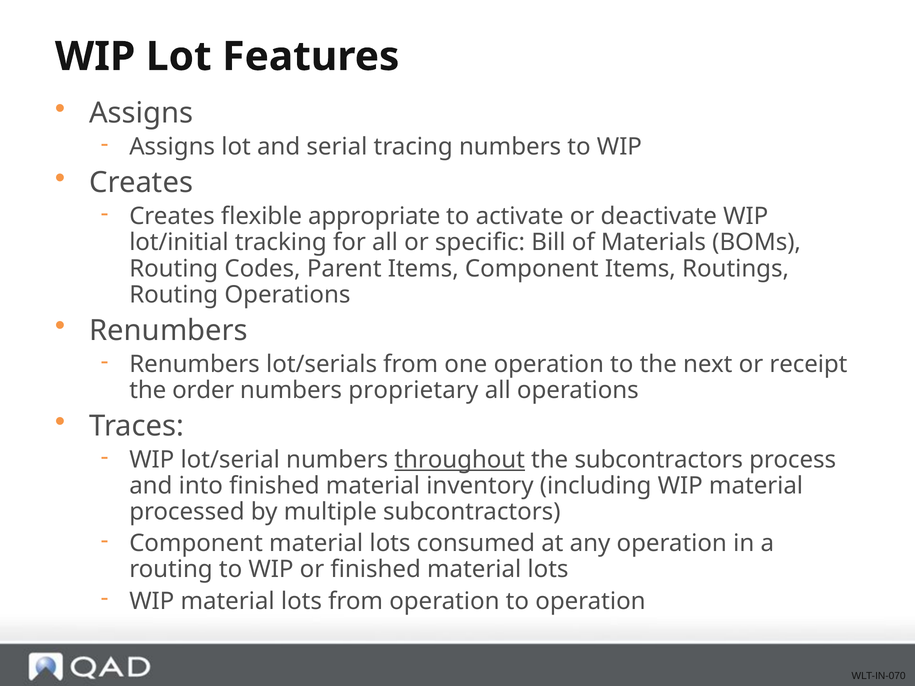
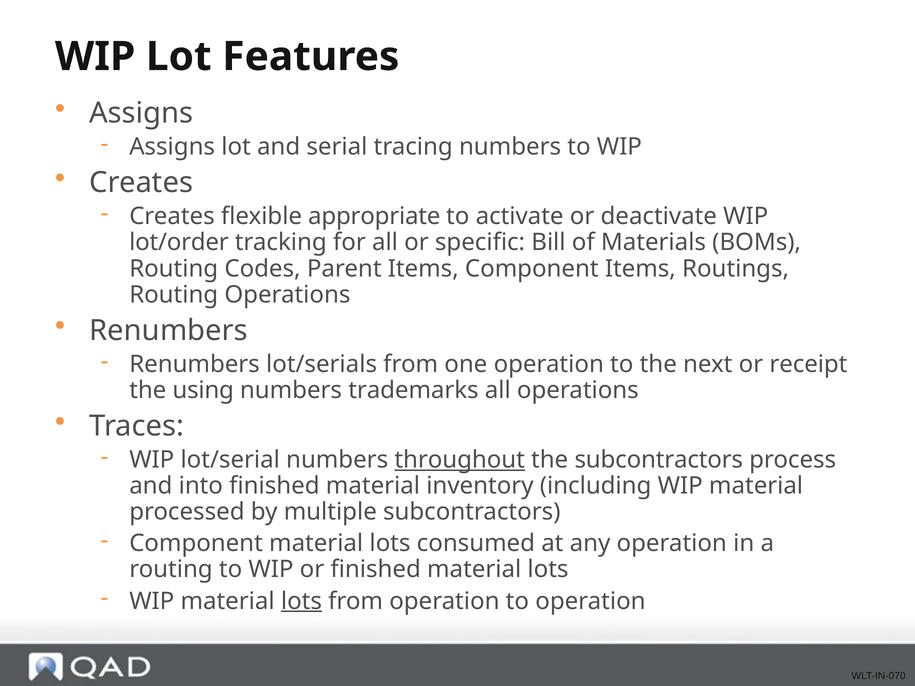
lot/initial: lot/initial -> lot/order
order: order -> using
proprietary: proprietary -> trademarks
lots at (301, 601) underline: none -> present
